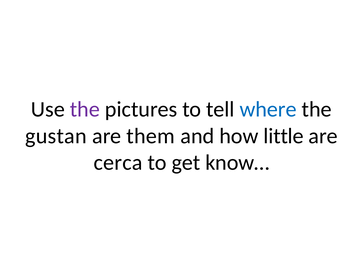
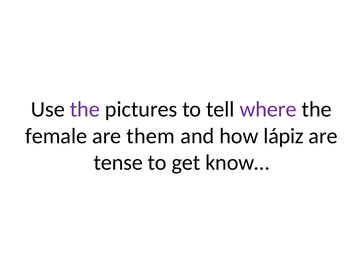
where colour: blue -> purple
gustan: gustan -> female
little: little -> lápiz
cerca: cerca -> tense
